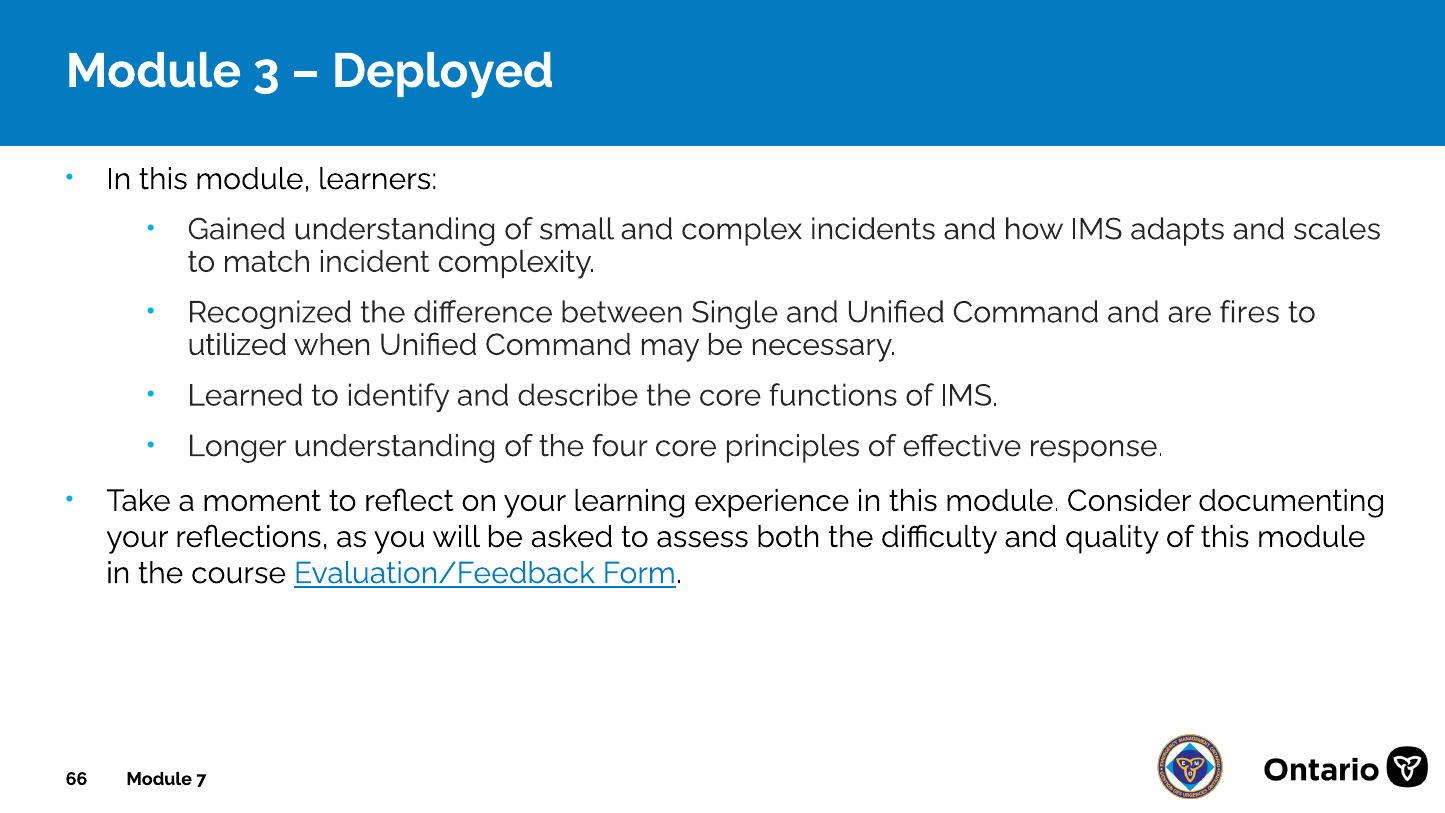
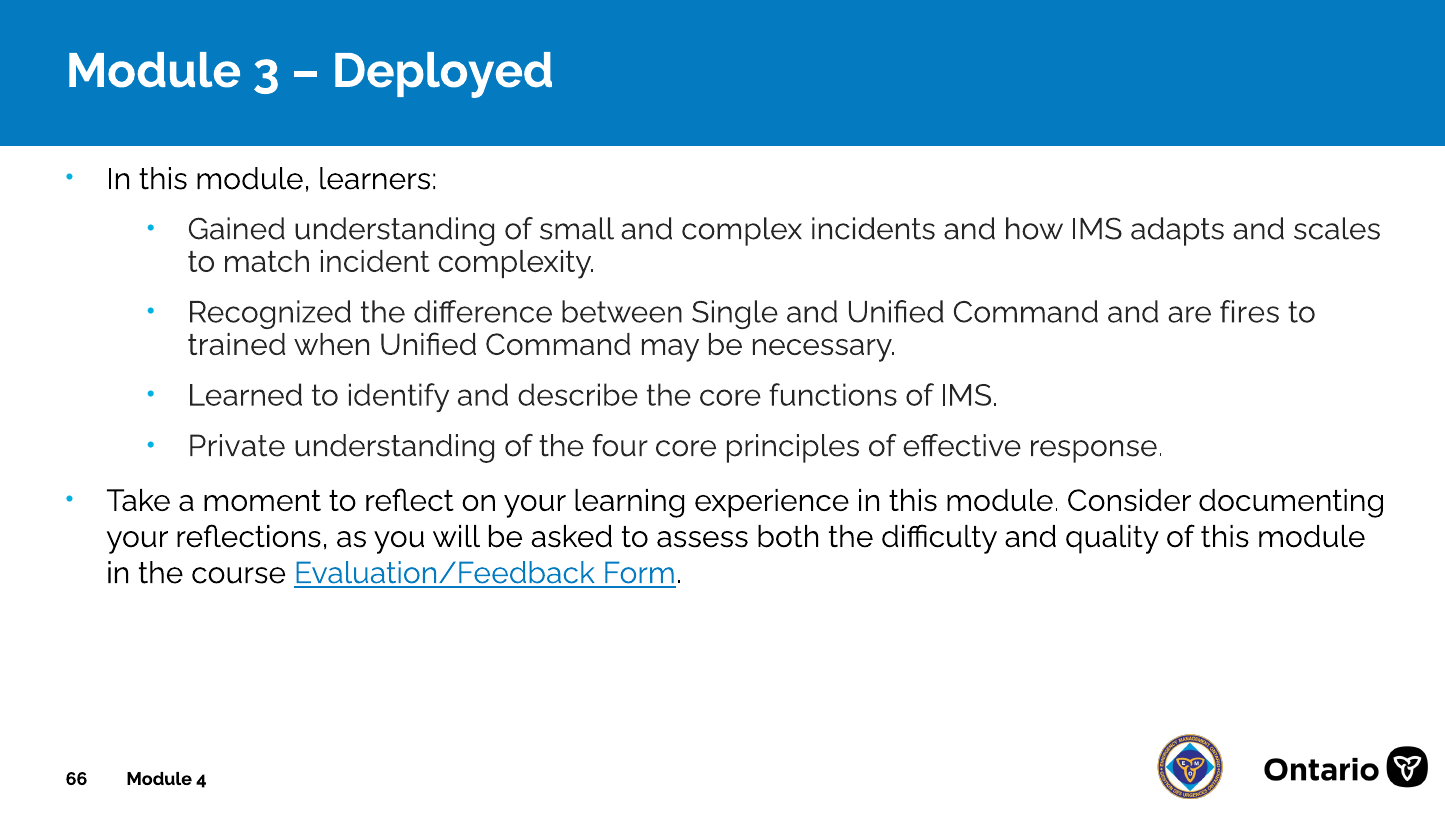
utilized: utilized -> trained
Longer: Longer -> Private
7: 7 -> 4
